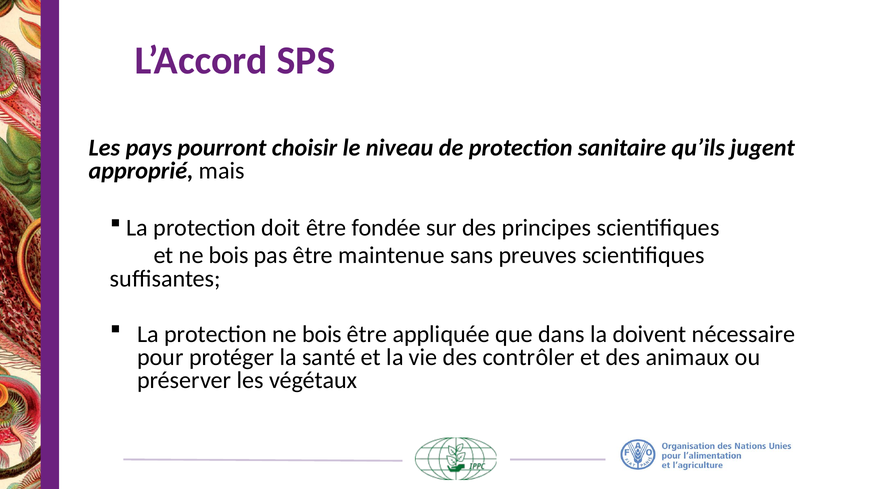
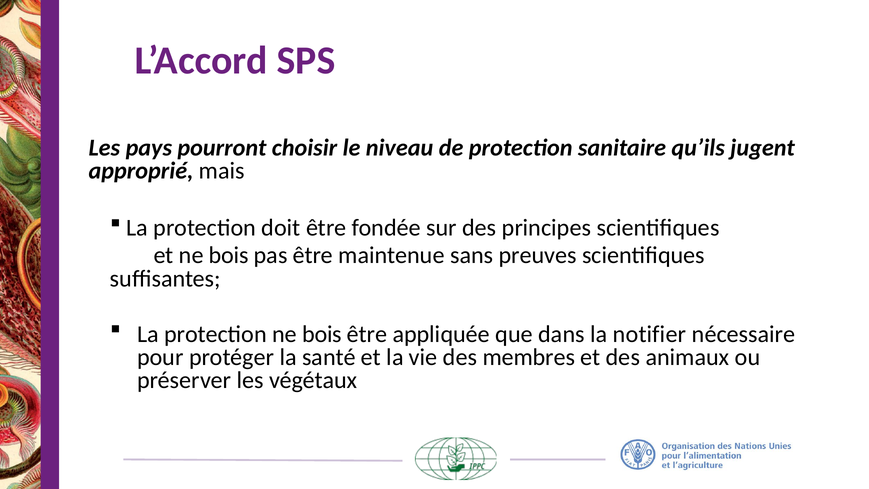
doivent: doivent -> notifier
contrôler: contrôler -> membres
